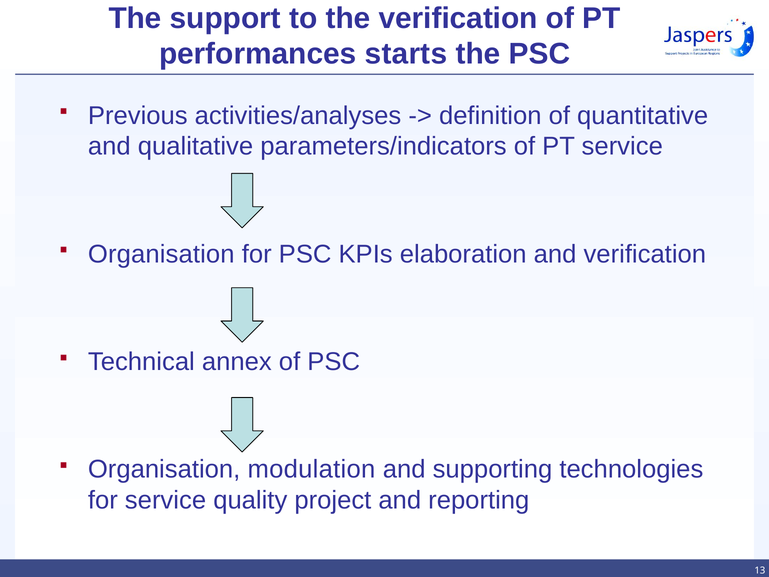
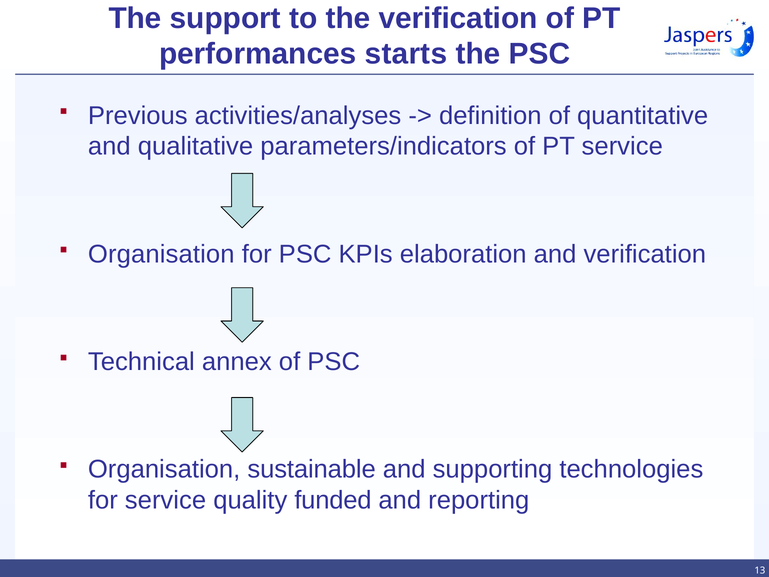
modulation: modulation -> sustainable
project: project -> funded
